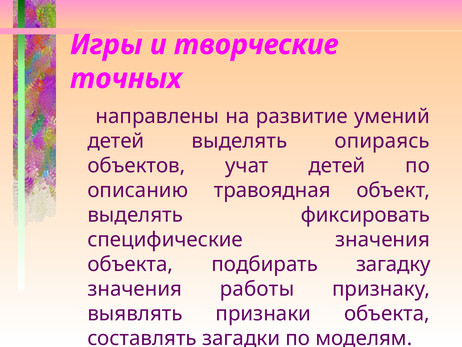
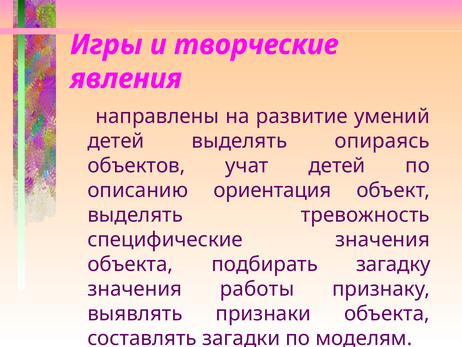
точных: точных -> явления
травоядная: травоядная -> ориентация
фиксировать: фиксировать -> тревожность
